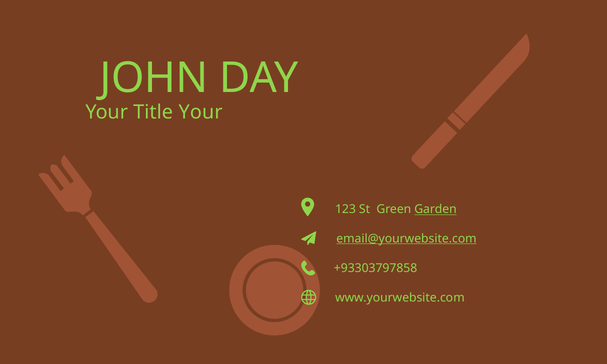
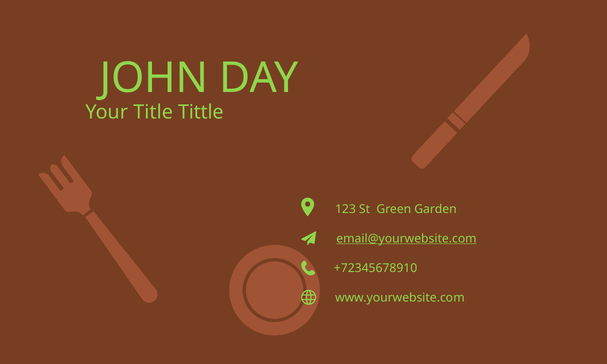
Title Your: Your -> Tittle
Garden underline: present -> none
+93303797858: +93303797858 -> +72345678910
